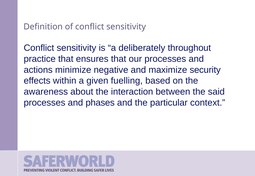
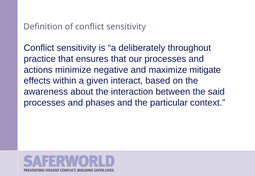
security: security -> mitigate
fuelling: fuelling -> interact
